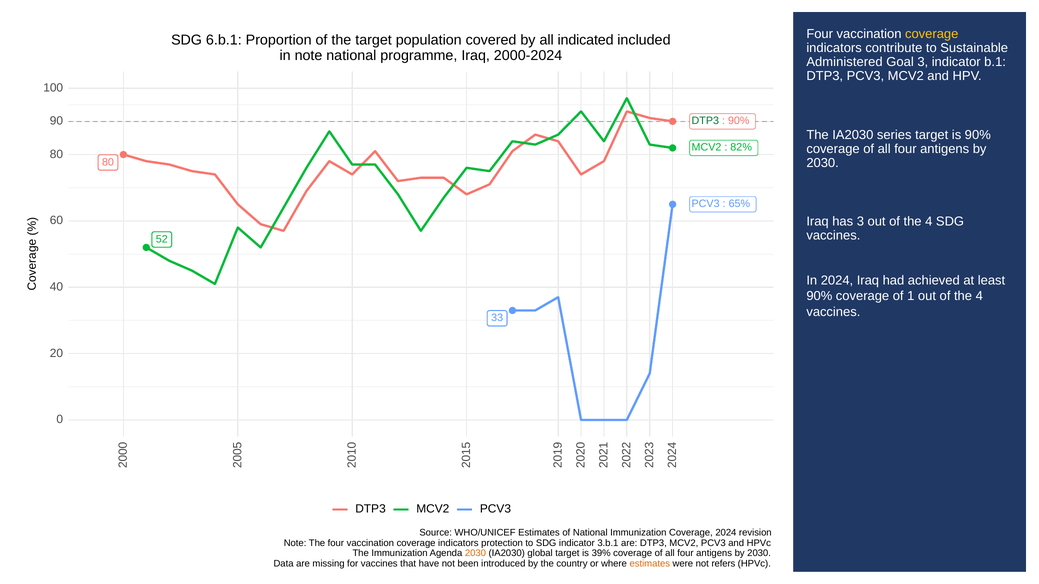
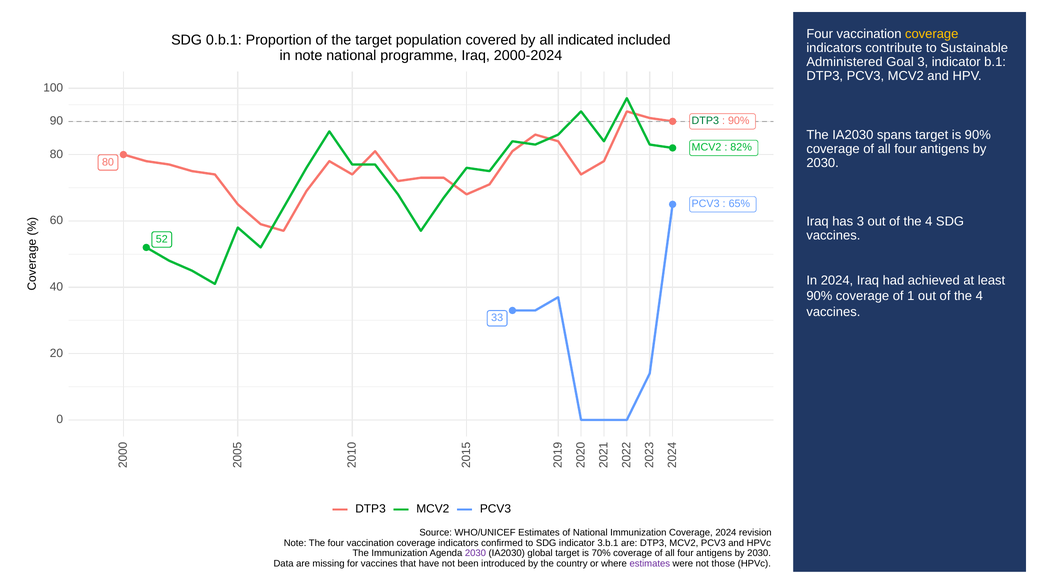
6.b.1: 6.b.1 -> 0.b.1
series: series -> spans
protection: protection -> confirmed
2030 at (475, 554) colour: orange -> purple
39%: 39% -> 70%
estimates at (650, 564) colour: orange -> purple
refers: refers -> those
